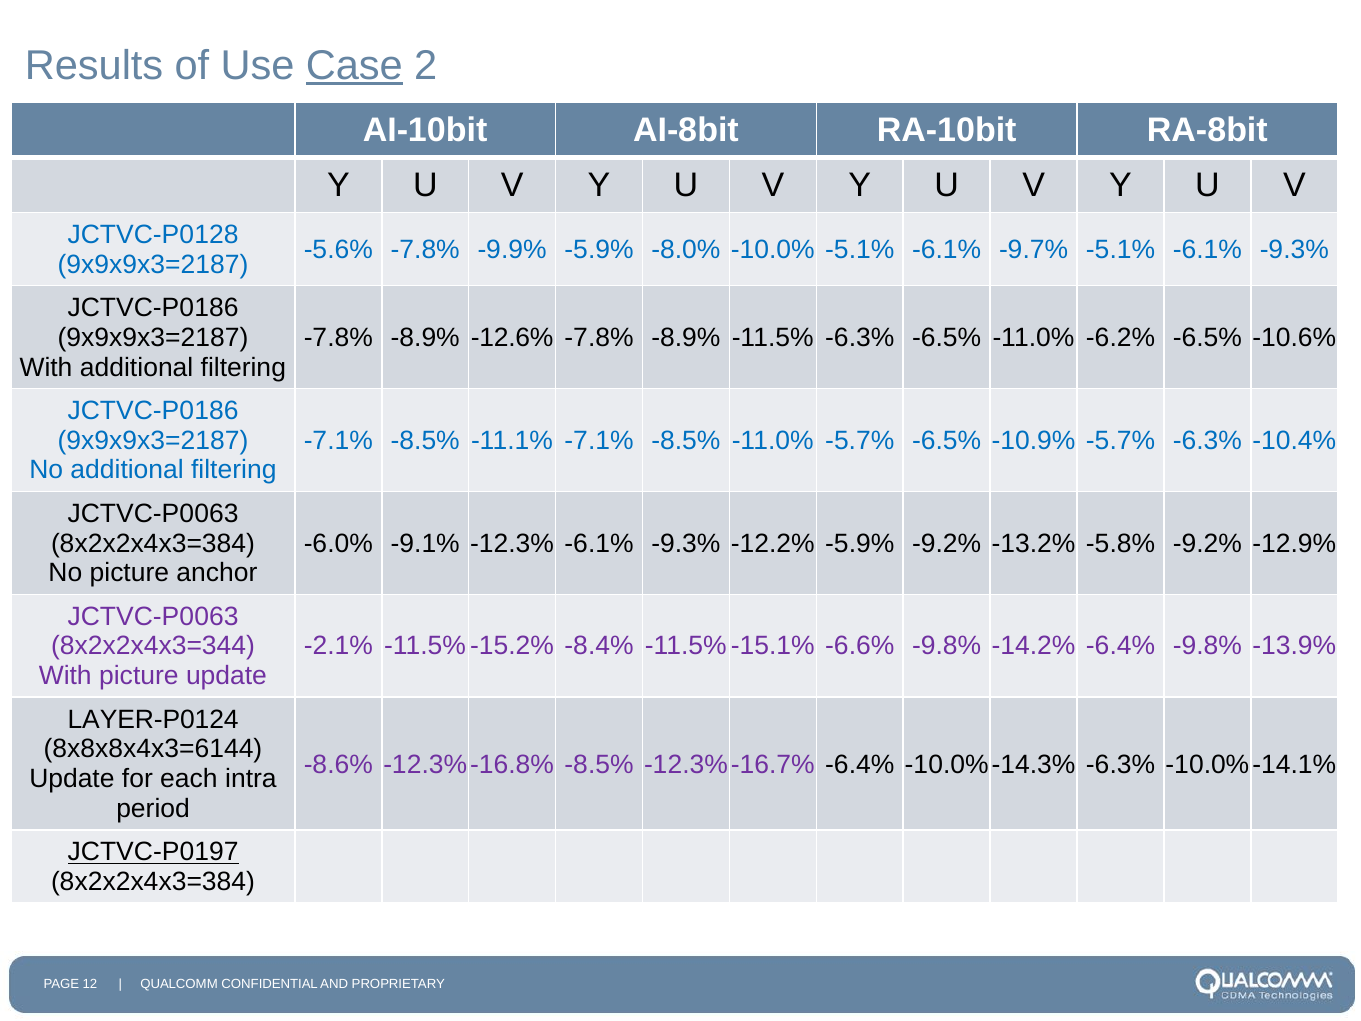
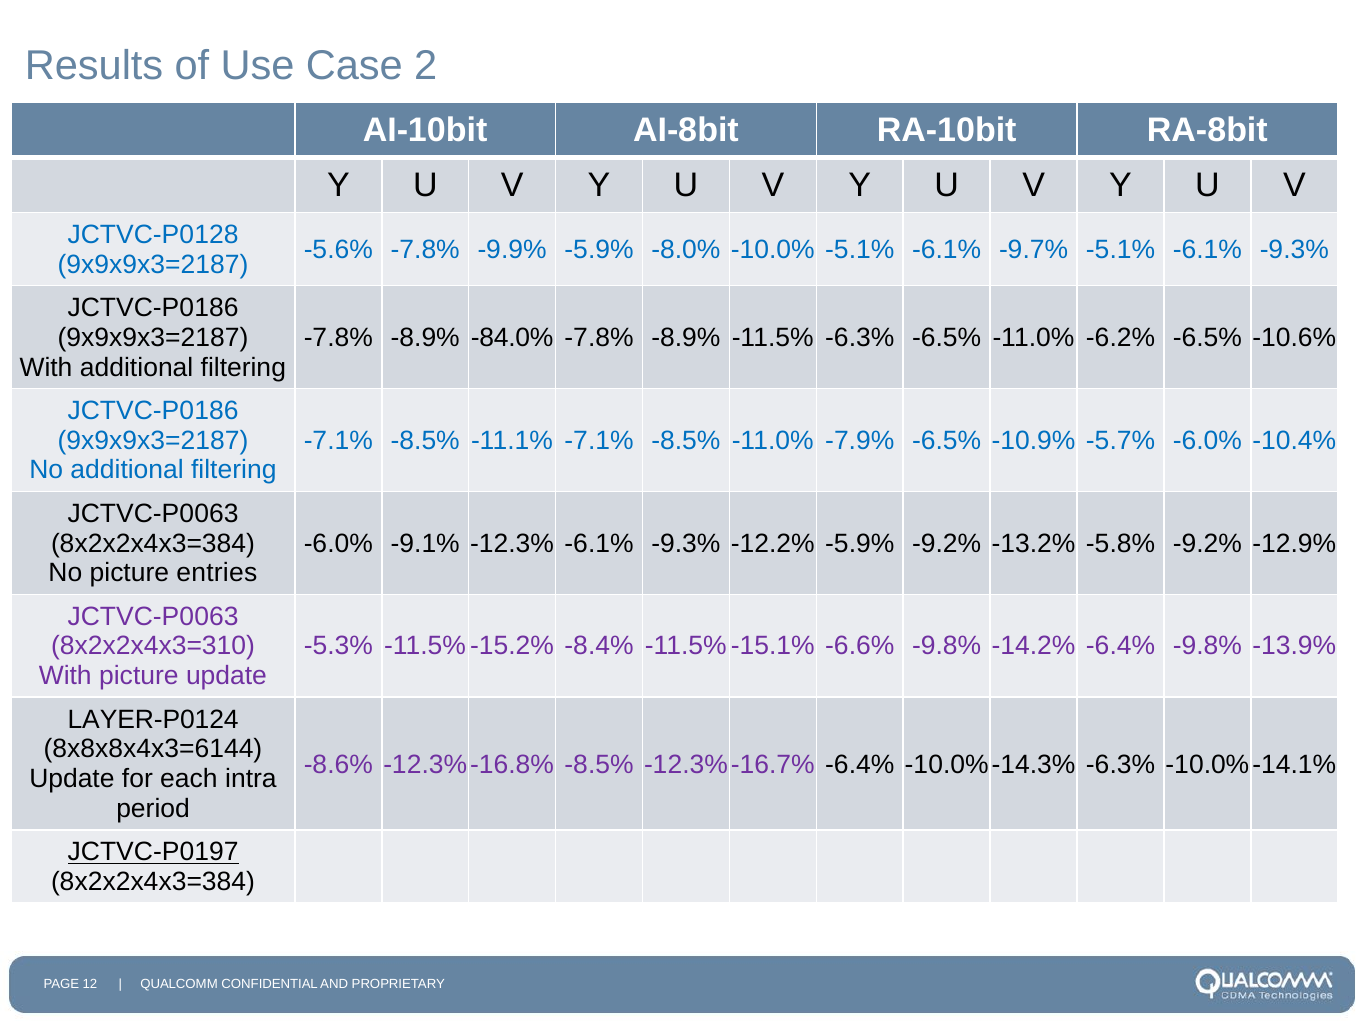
Case underline: present -> none
-12.6%: -12.6% -> -84.0%
-11.0% -5.7%: -5.7% -> -7.9%
-5.7% -6.3%: -6.3% -> -6.0%
anchor: anchor -> entries
8x2x2x4x3=344: 8x2x2x4x3=344 -> 8x2x2x4x3=310
-2.1%: -2.1% -> -5.3%
